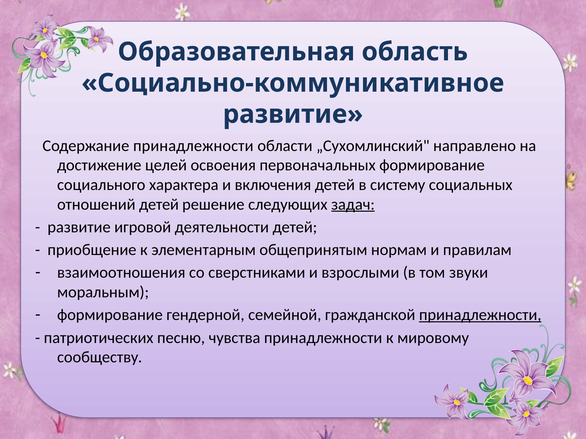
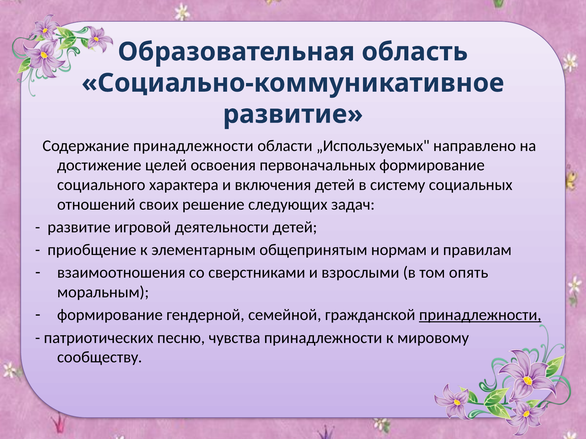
„Сухомлинский: „Сухомлинский -> „Используемых
отношений детей: детей -> своих
задач underline: present -> none
звуки: звуки -> опять
